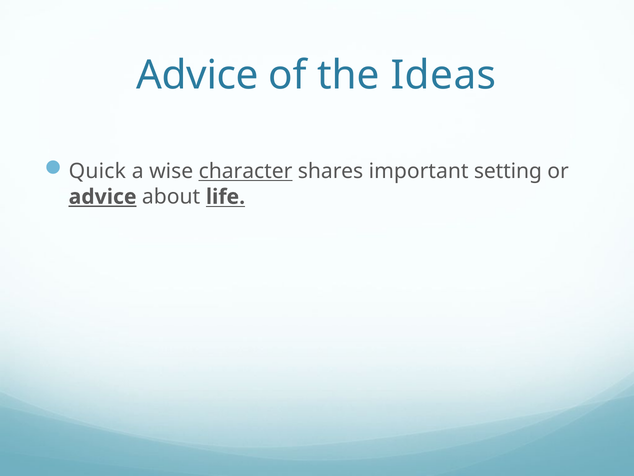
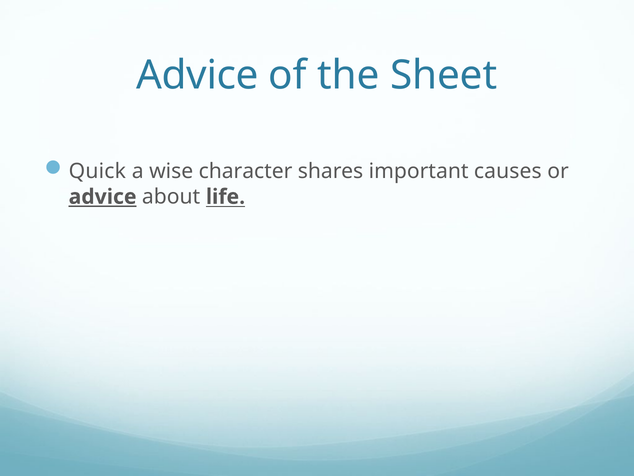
Ideas: Ideas -> Sheet
character underline: present -> none
setting: setting -> causes
